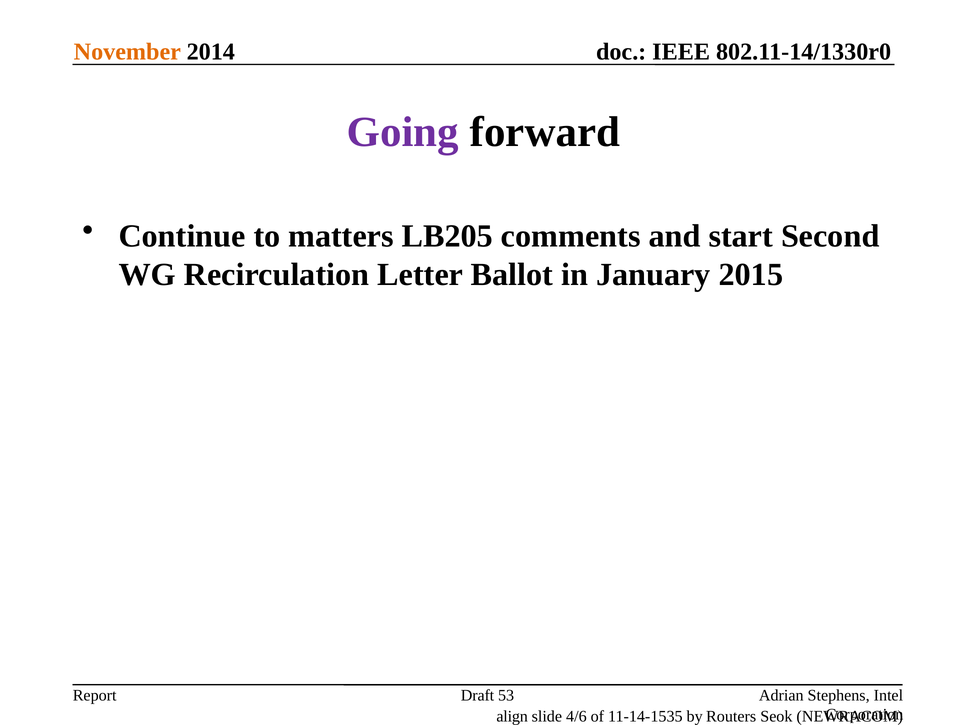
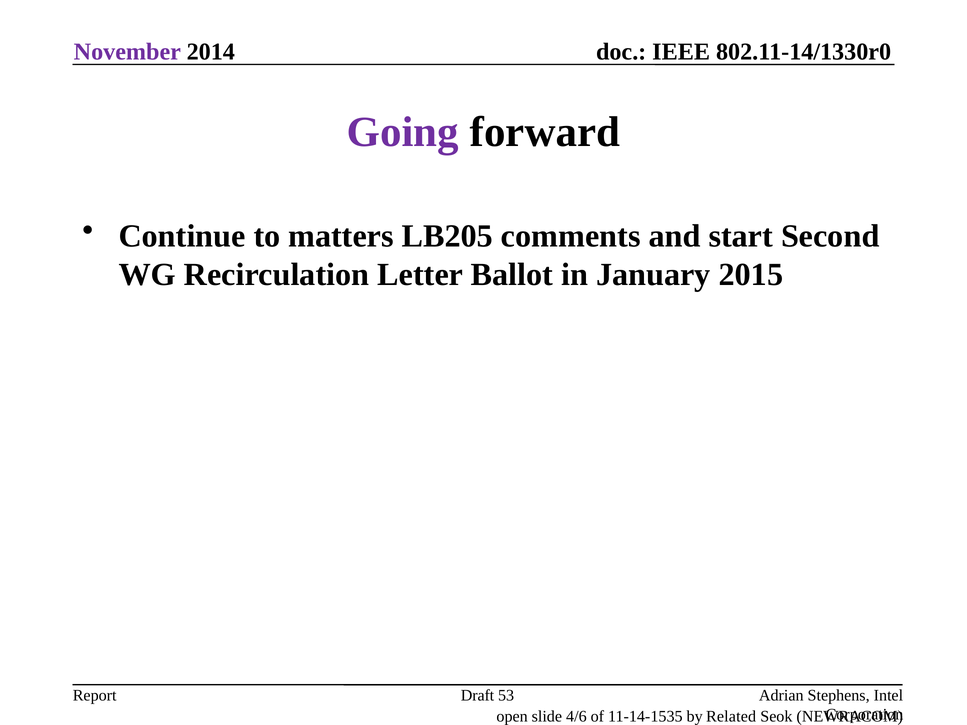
November colour: orange -> purple
align: align -> open
Routers: Routers -> Related
